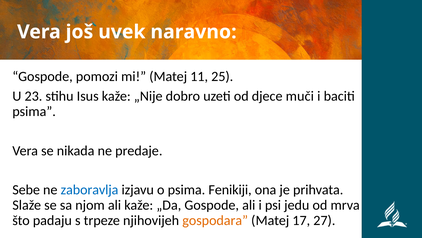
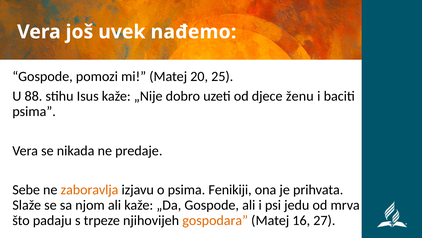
naravno: naravno -> nađemo
11: 11 -> 20
23: 23 -> 88
muči: muči -> ženu
zaboravlja colour: blue -> orange
17: 17 -> 16
